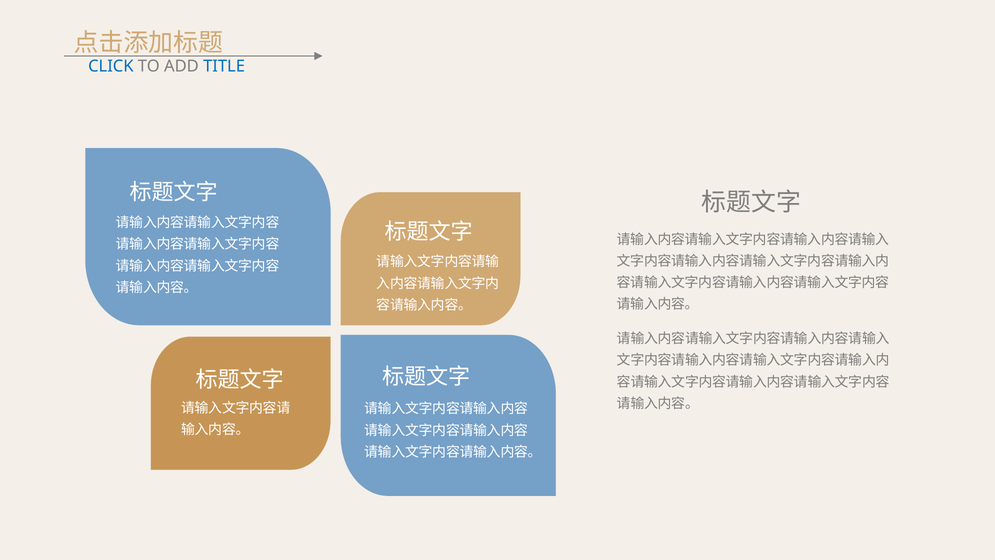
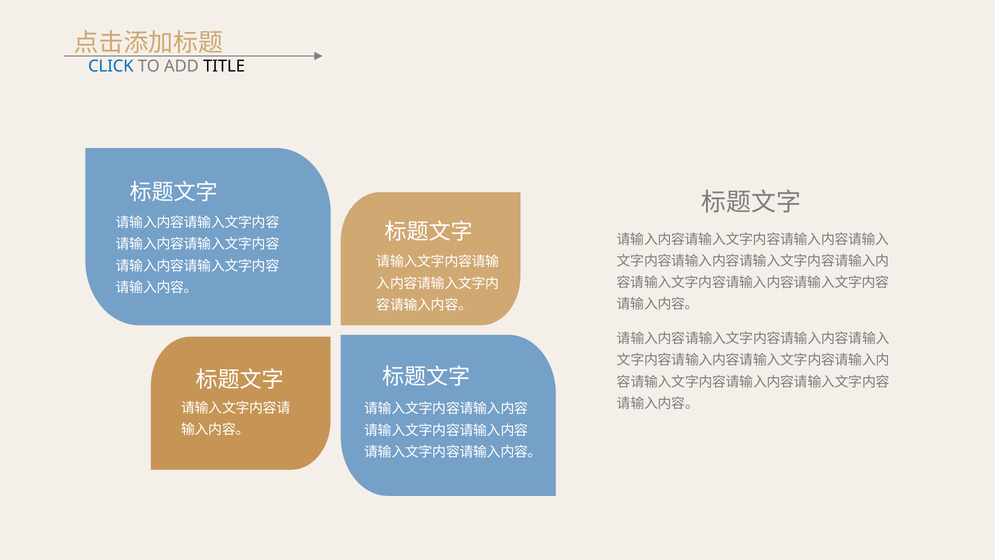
TITLE colour: blue -> black
